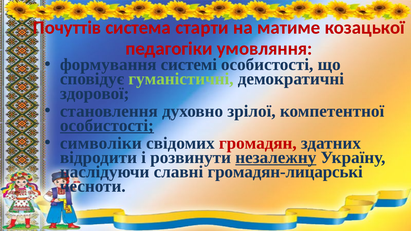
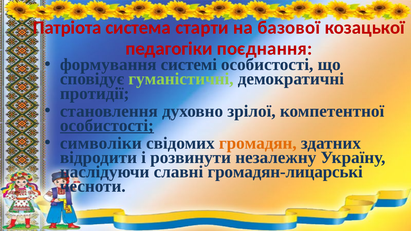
Почуттів: Почуттів -> Патріота
матиме: матиме -> базової
умовляння: умовляння -> поєднання
здорової: здорової -> протидії
громадян colour: red -> orange
незалежну underline: present -> none
